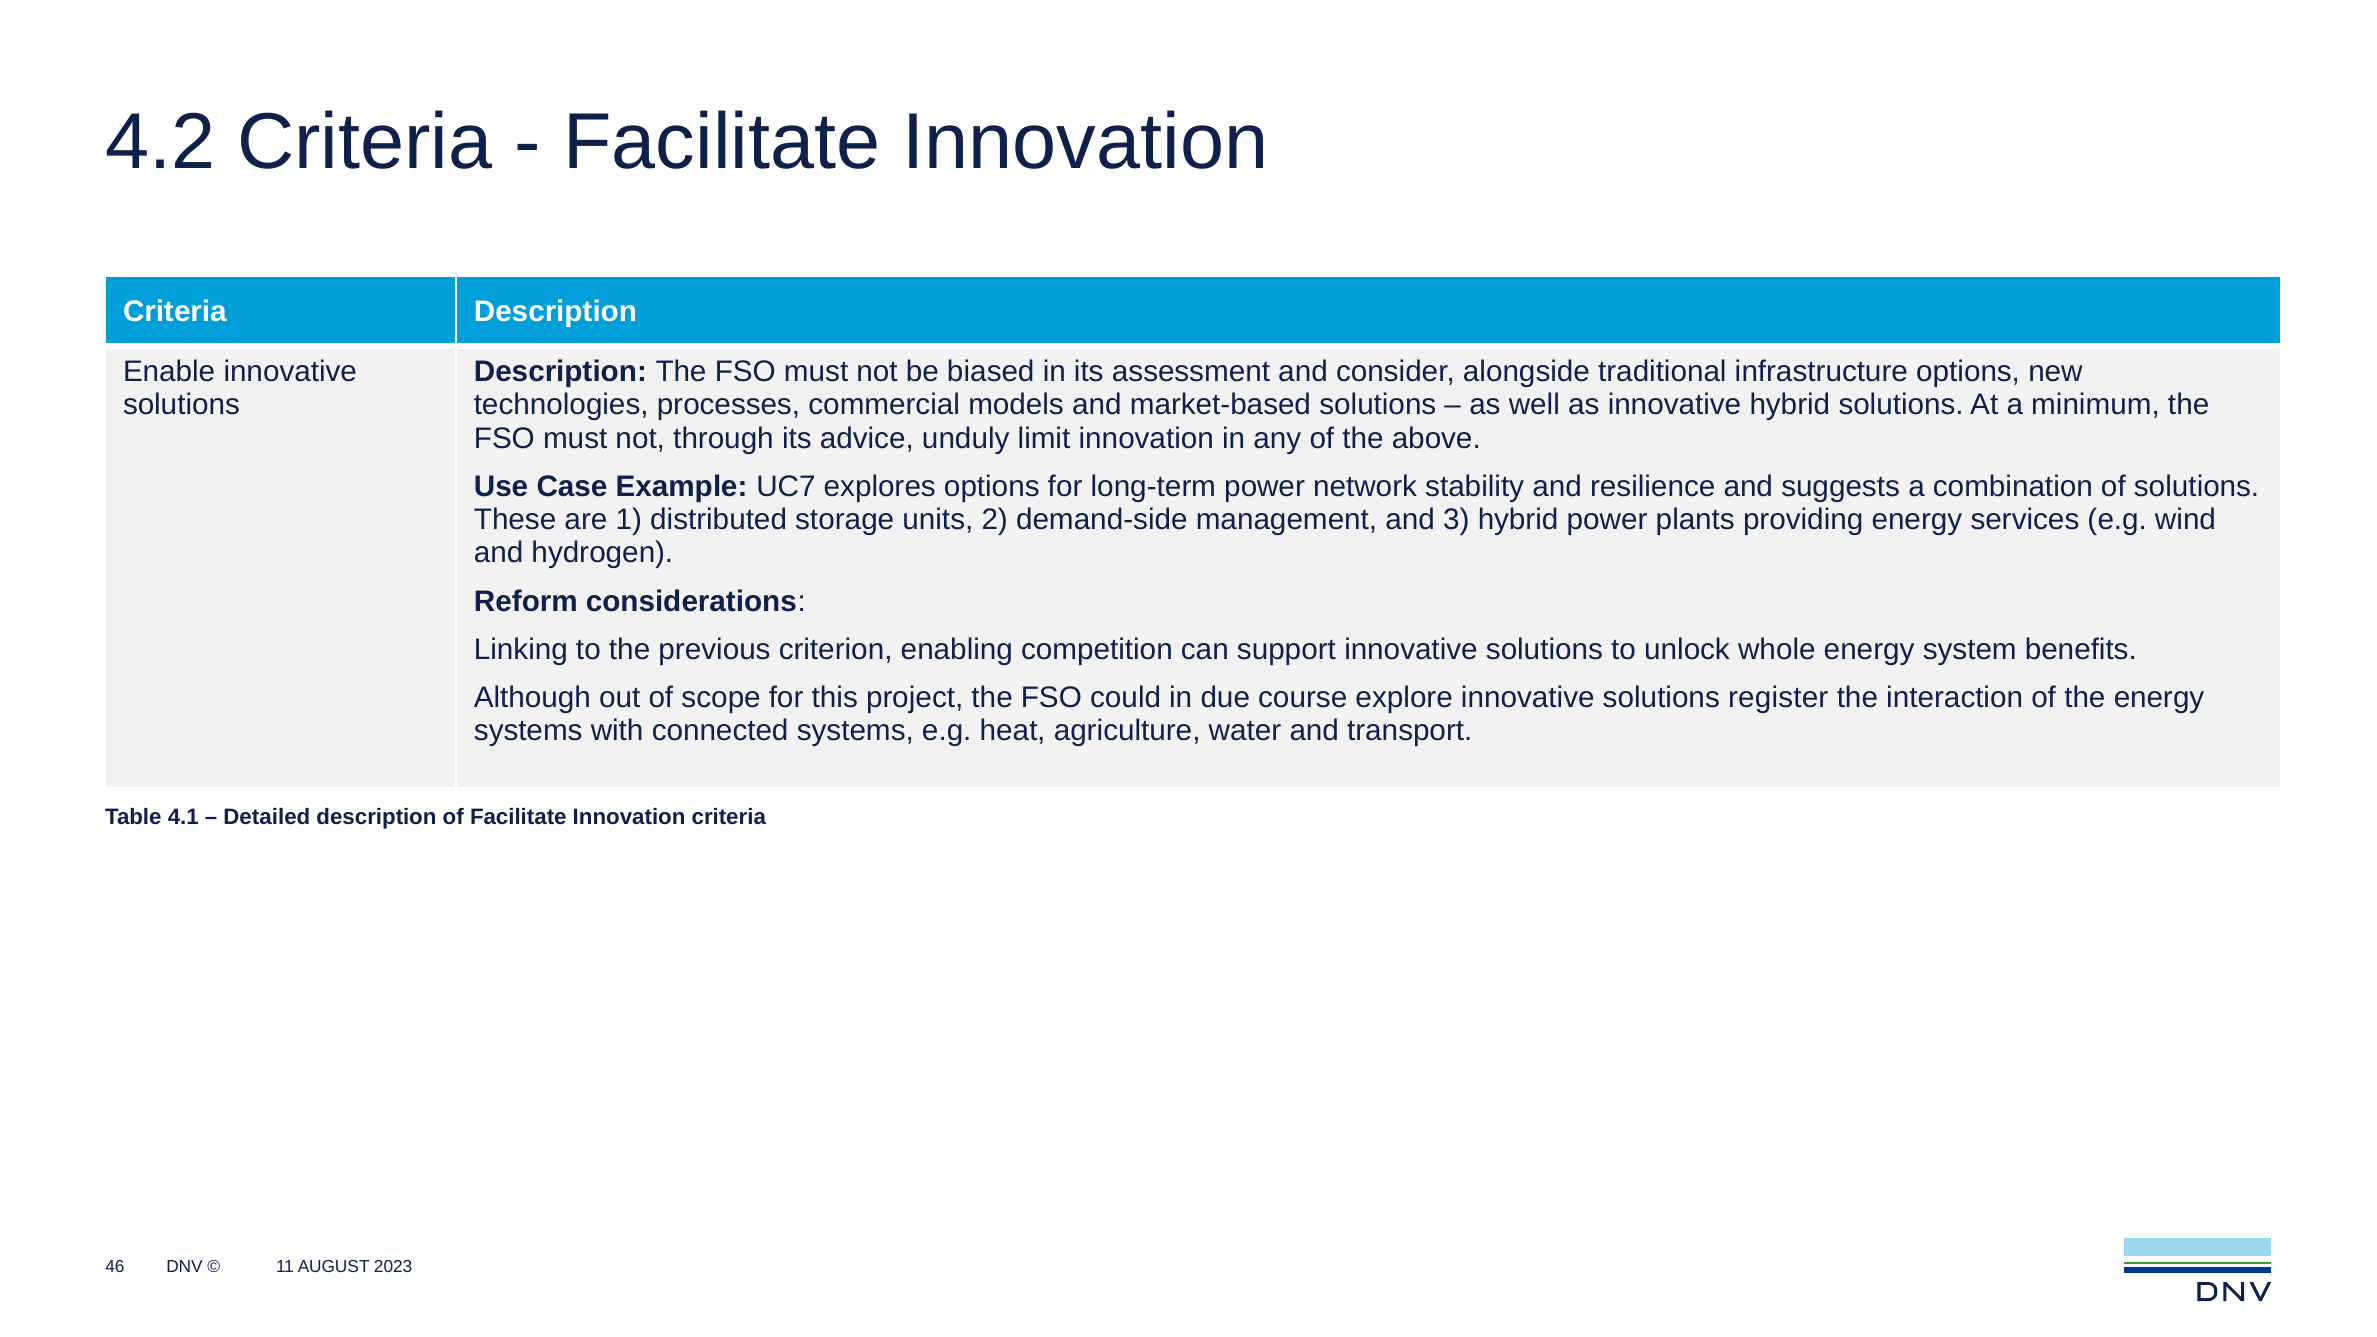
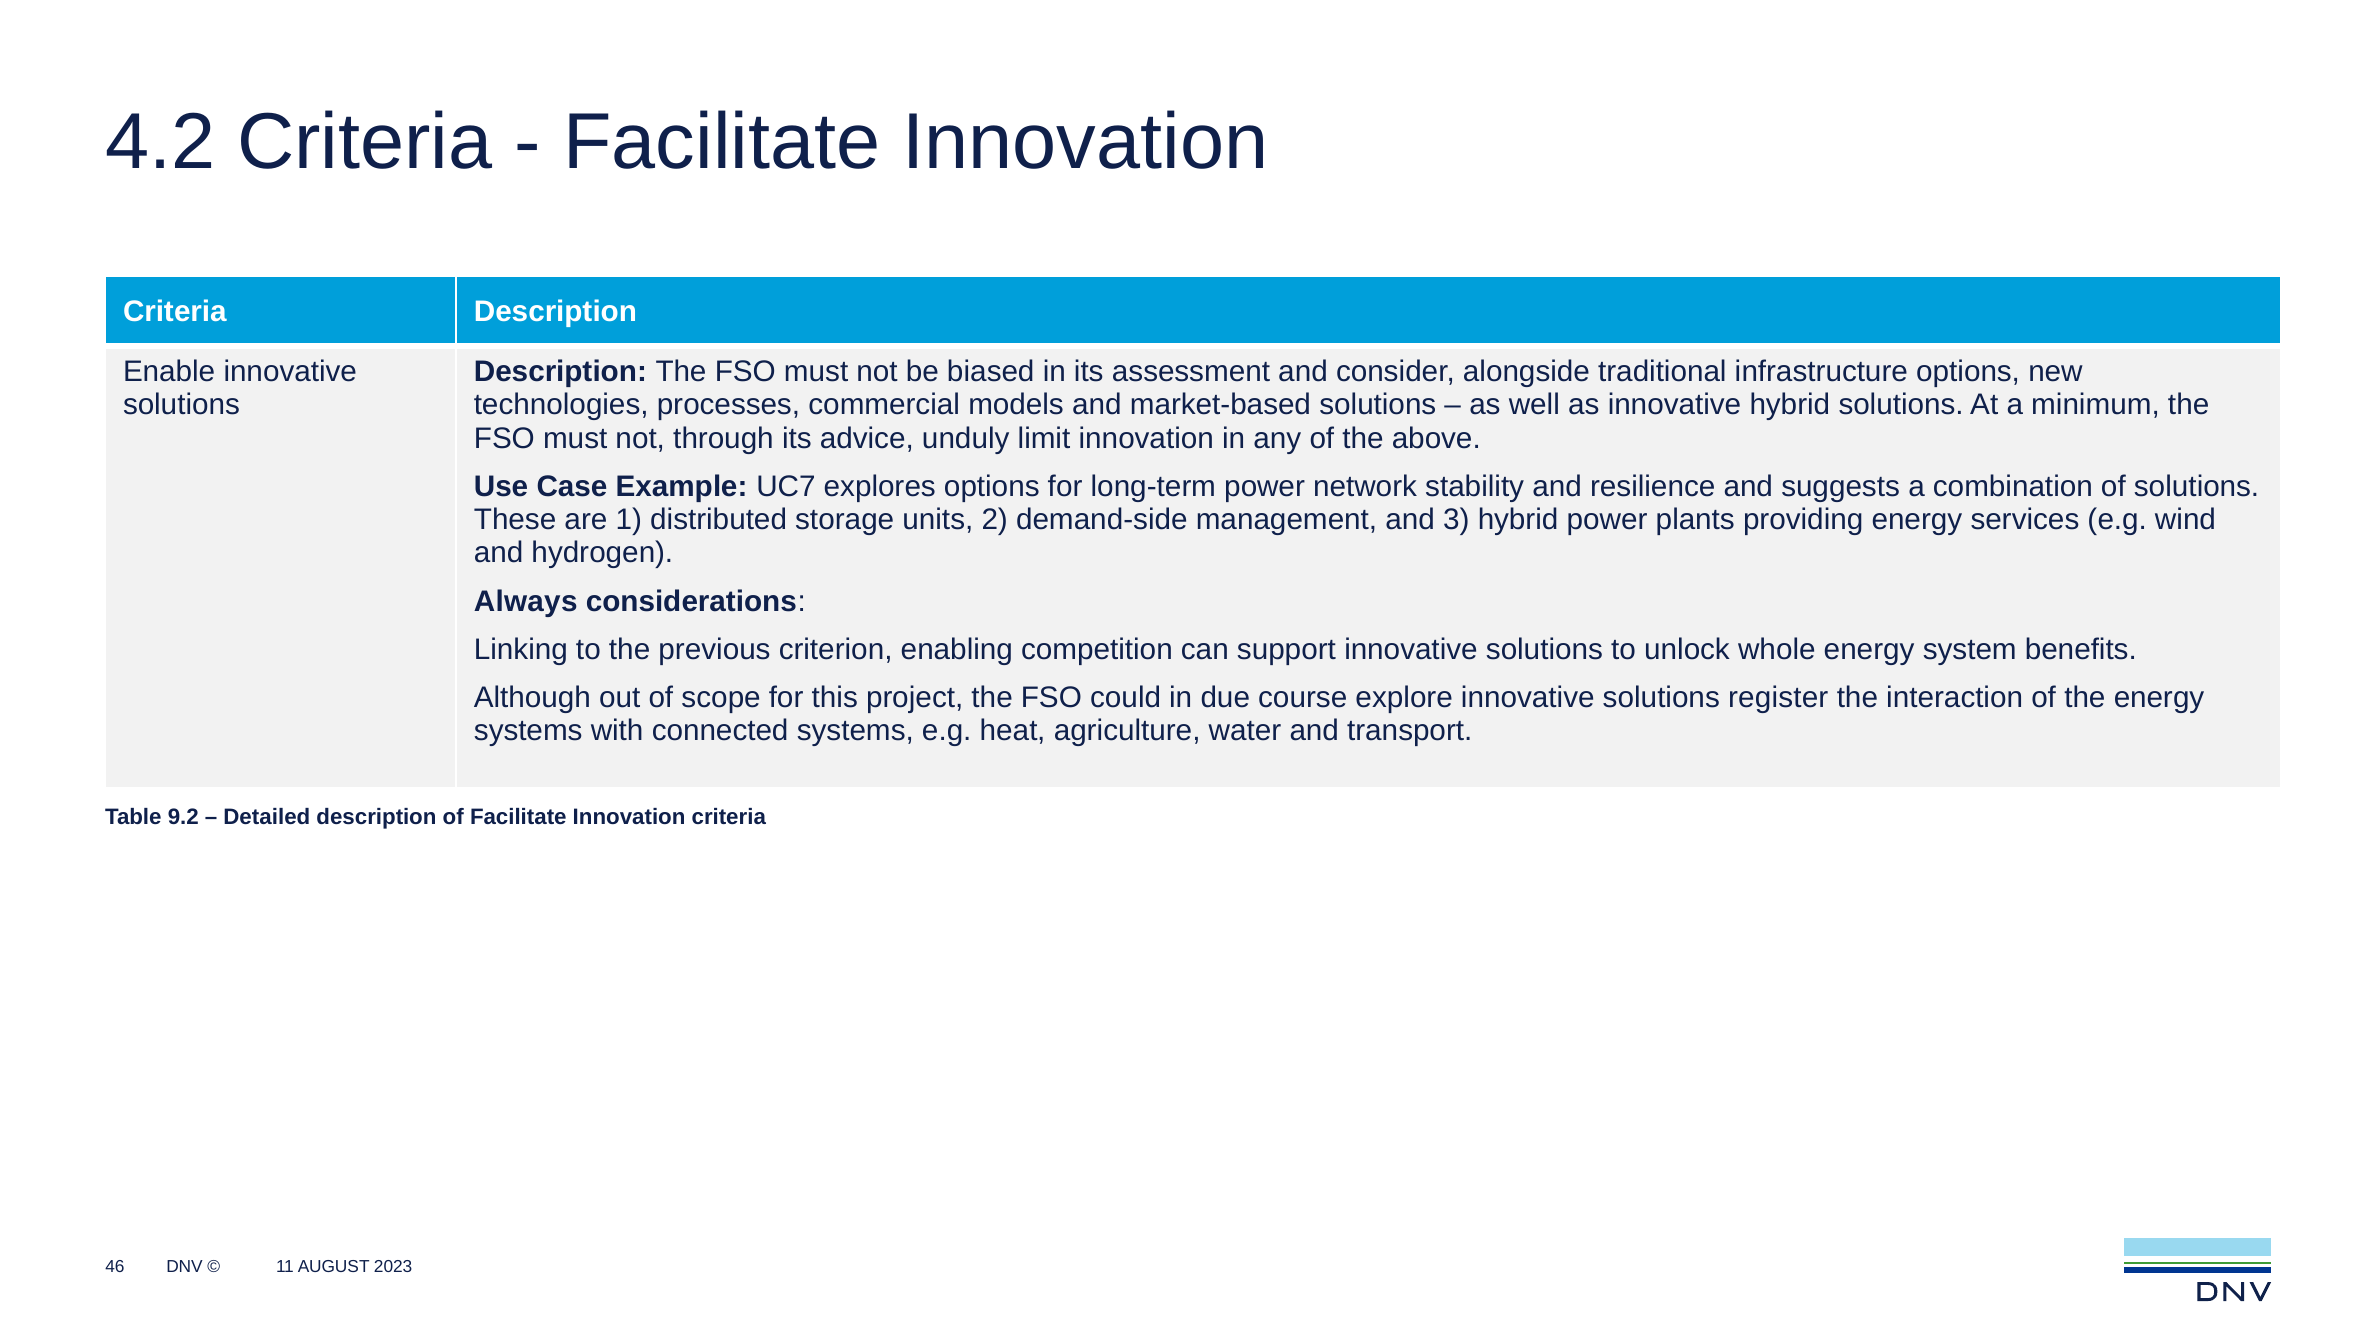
Reform: Reform -> Always
4.1: 4.1 -> 9.2
